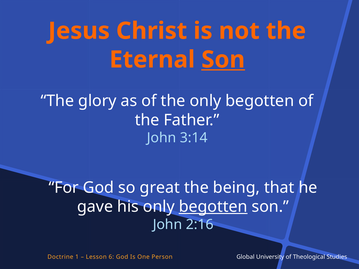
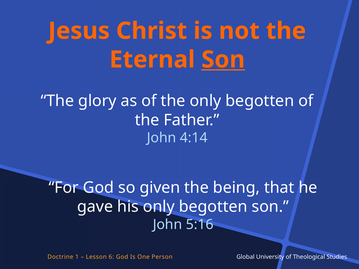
3:14: 3:14 -> 4:14
great: great -> given
begotten at (213, 207) underline: present -> none
2:16: 2:16 -> 5:16
